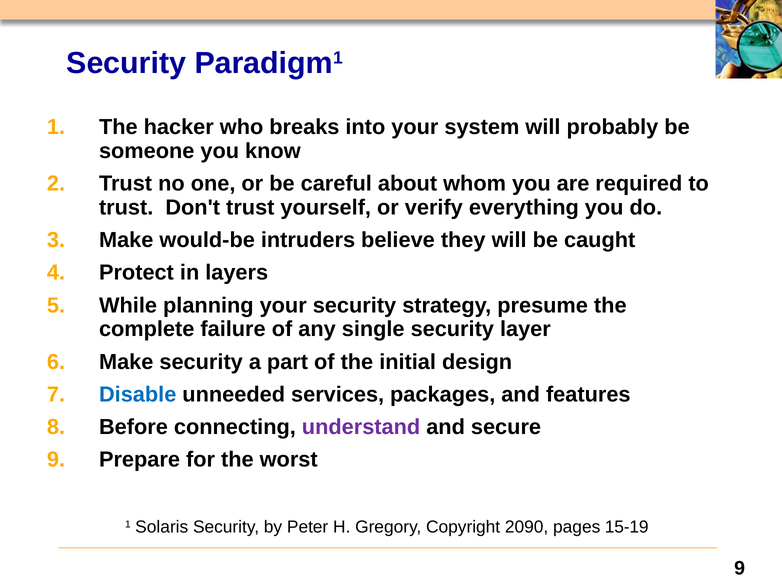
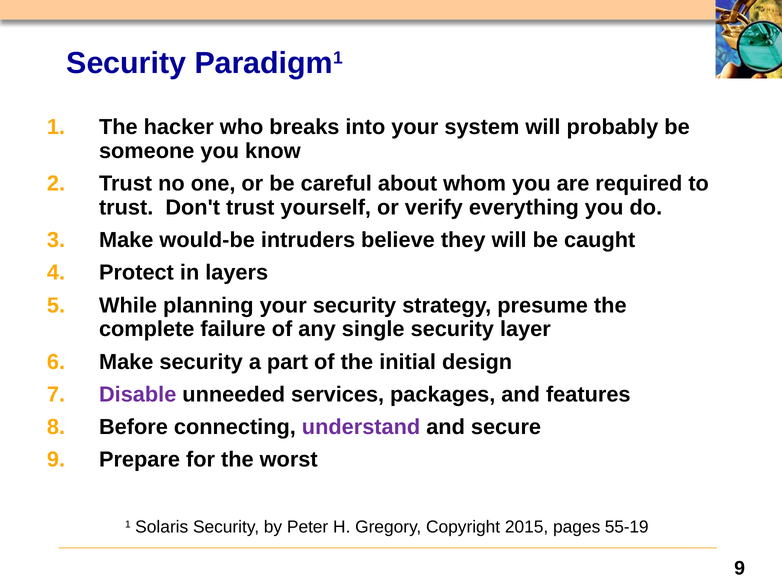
Disable colour: blue -> purple
2090: 2090 -> 2015
15-19: 15-19 -> 55-19
